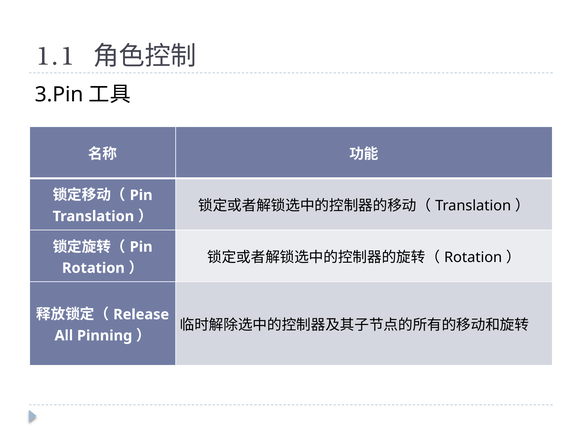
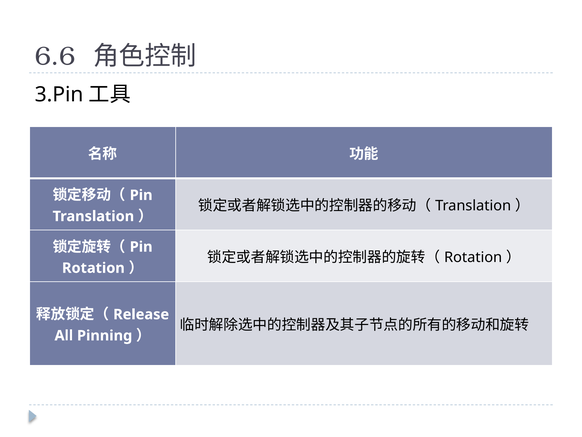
1.1: 1.1 -> 6.6
